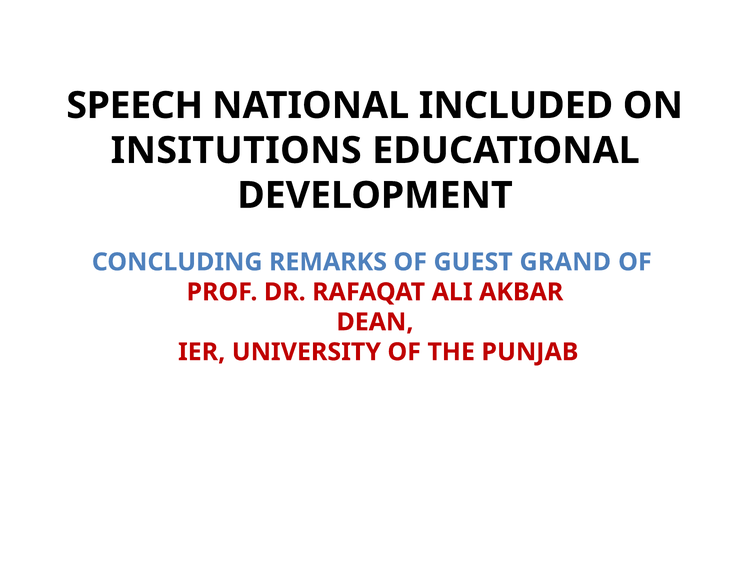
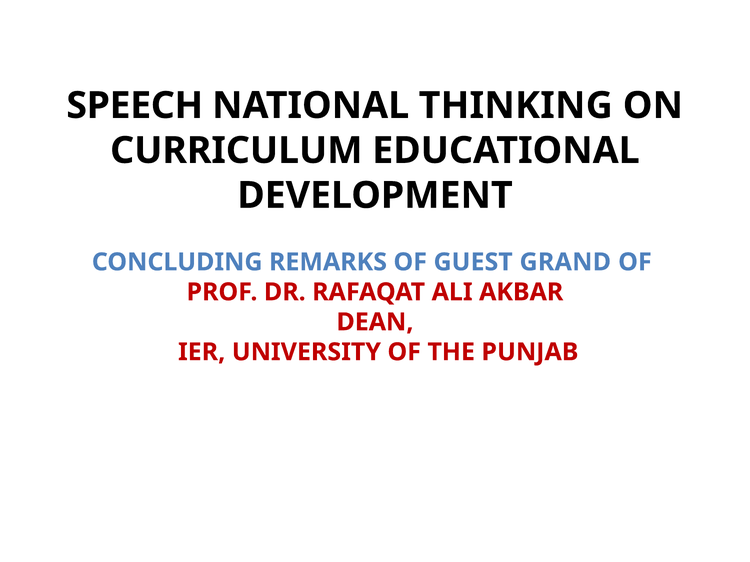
INCLUDED: INCLUDED -> THINKING
INSITUTIONS: INSITUTIONS -> CURRICULUM
